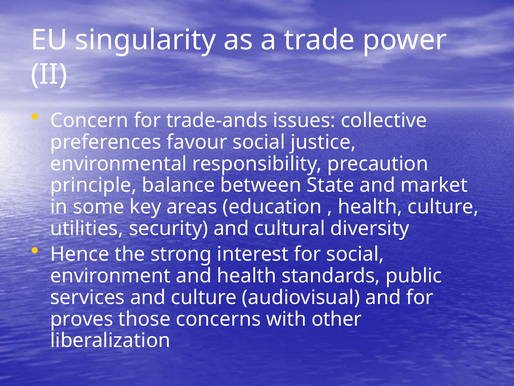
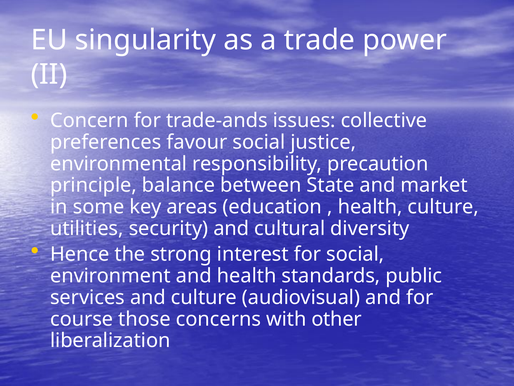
proves: proves -> course
